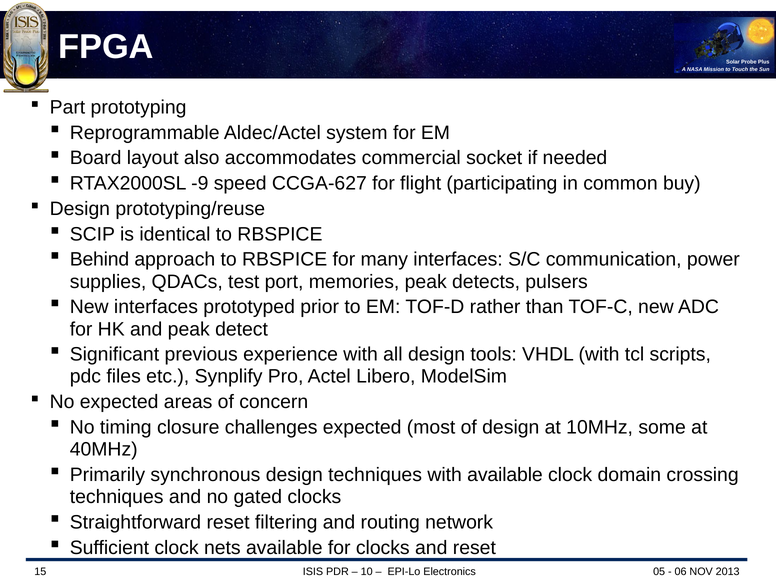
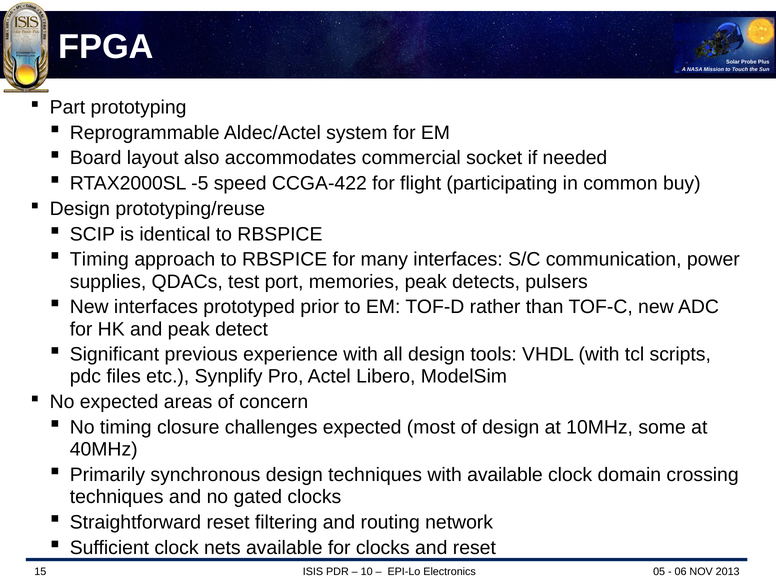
-9: -9 -> -5
CCGA-627: CCGA-627 -> CCGA-422
Behind at (99, 260): Behind -> Timing
